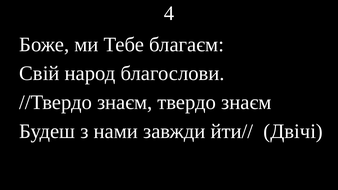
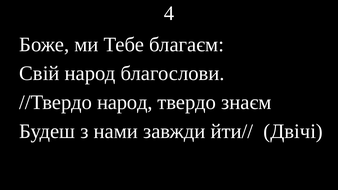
//Твердо знаєм: знаєм -> народ
